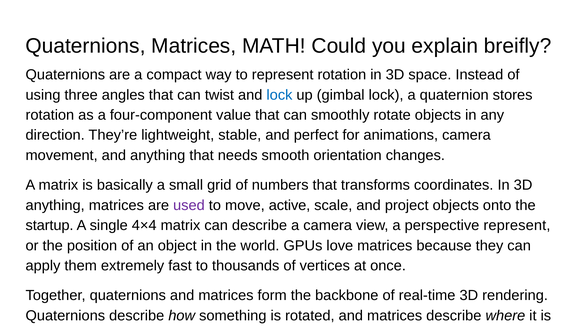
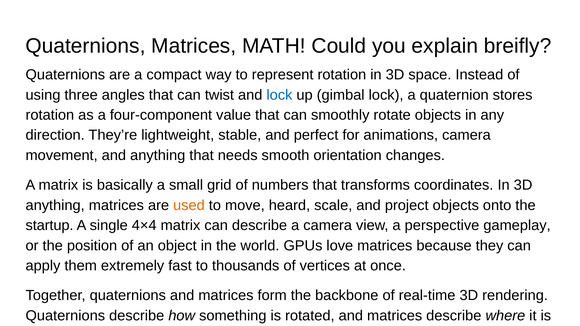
used colour: purple -> orange
active: active -> heard
perspective represent: represent -> gameplay
